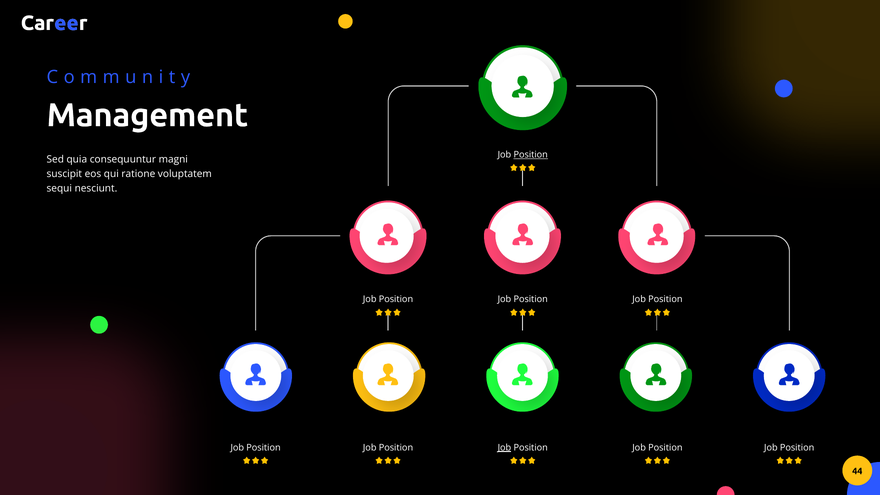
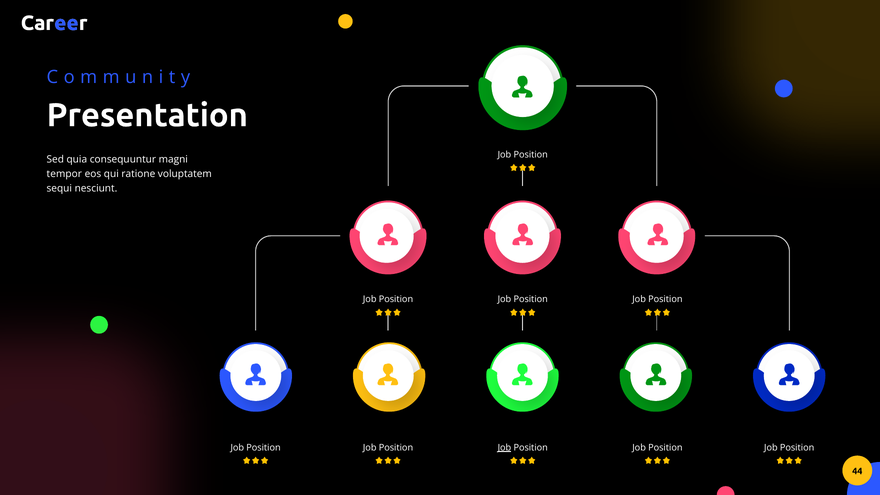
Management: Management -> Presentation
Position at (531, 155) underline: present -> none
suscipit: suscipit -> tempor
